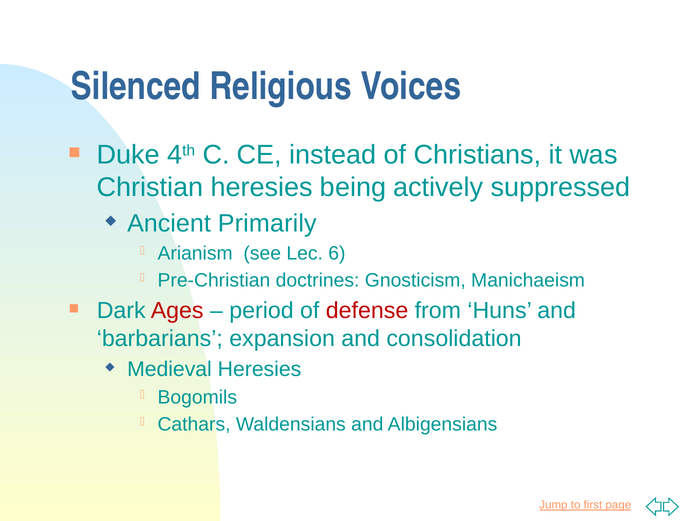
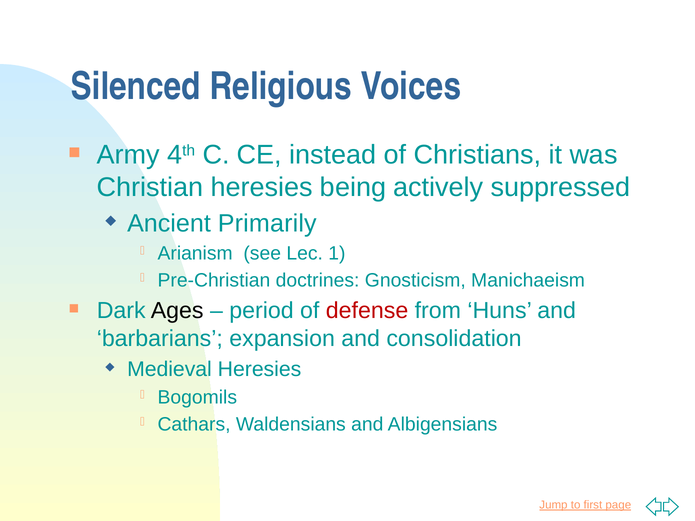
Duke: Duke -> Army
6: 6 -> 1
Ages colour: red -> black
